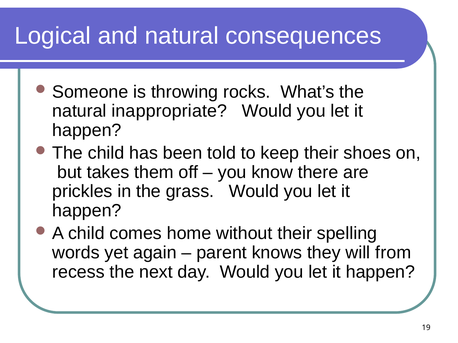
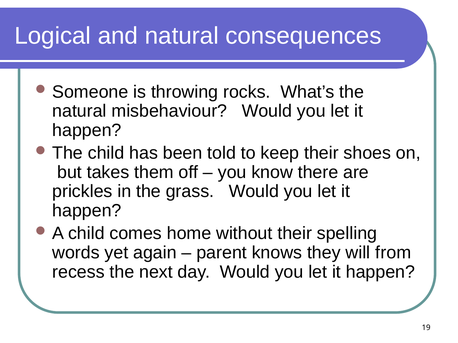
inappropriate: inappropriate -> misbehaviour
